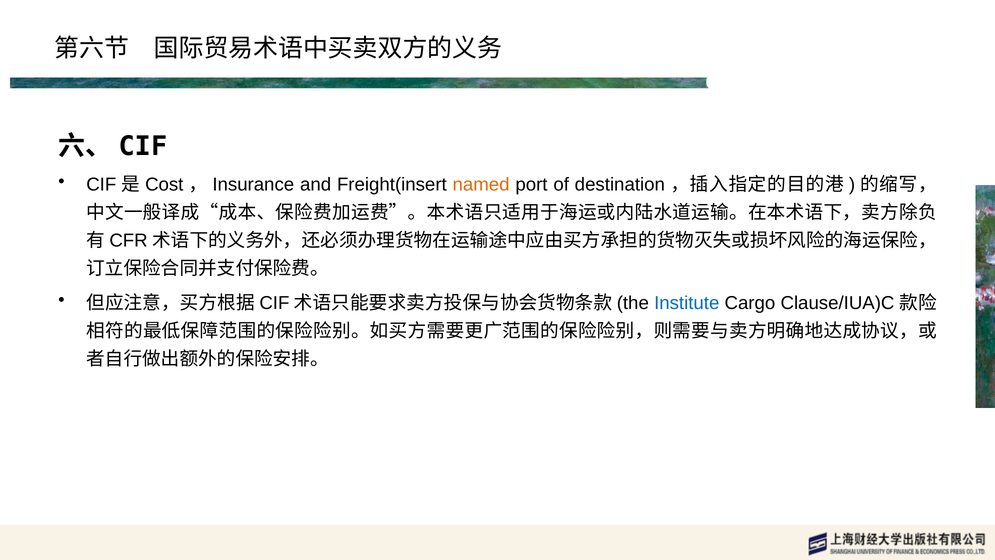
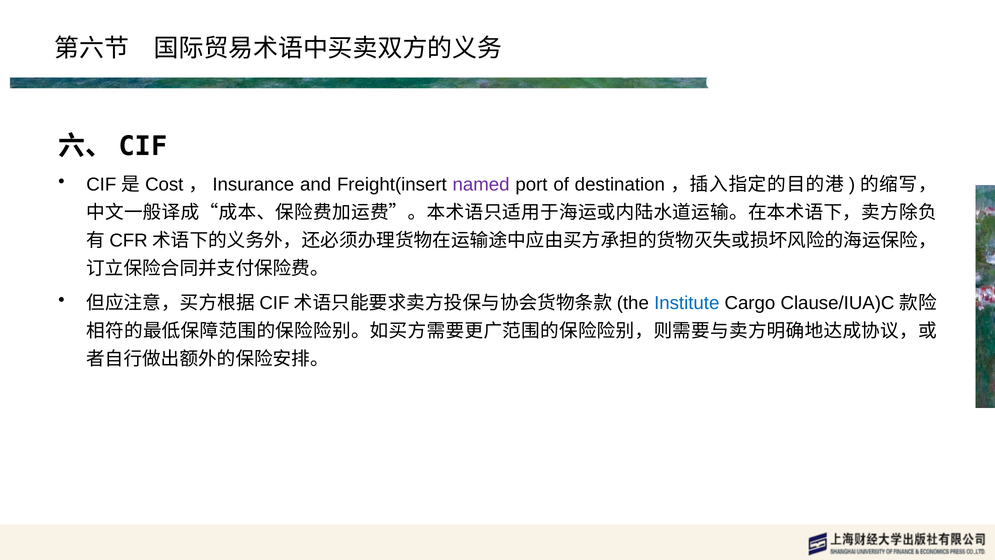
named colour: orange -> purple
